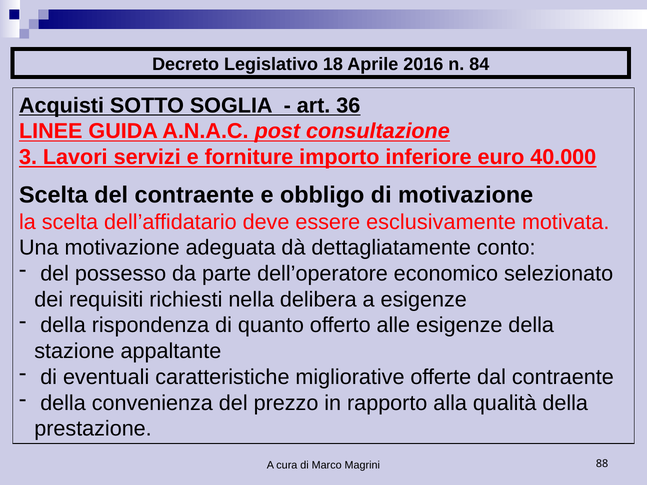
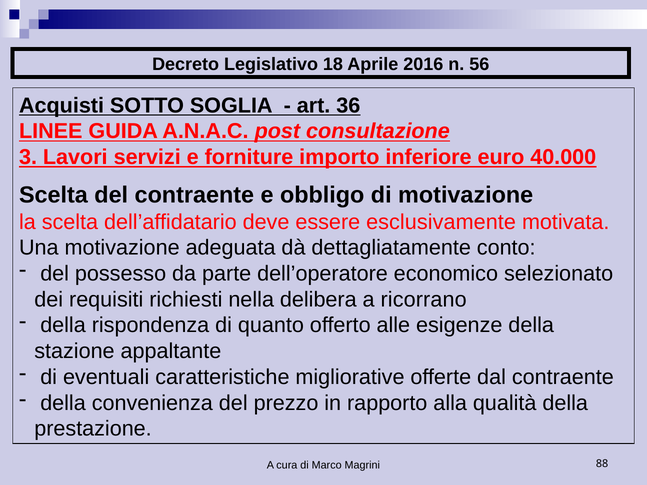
84: 84 -> 56
a esigenze: esigenze -> ricorrano
